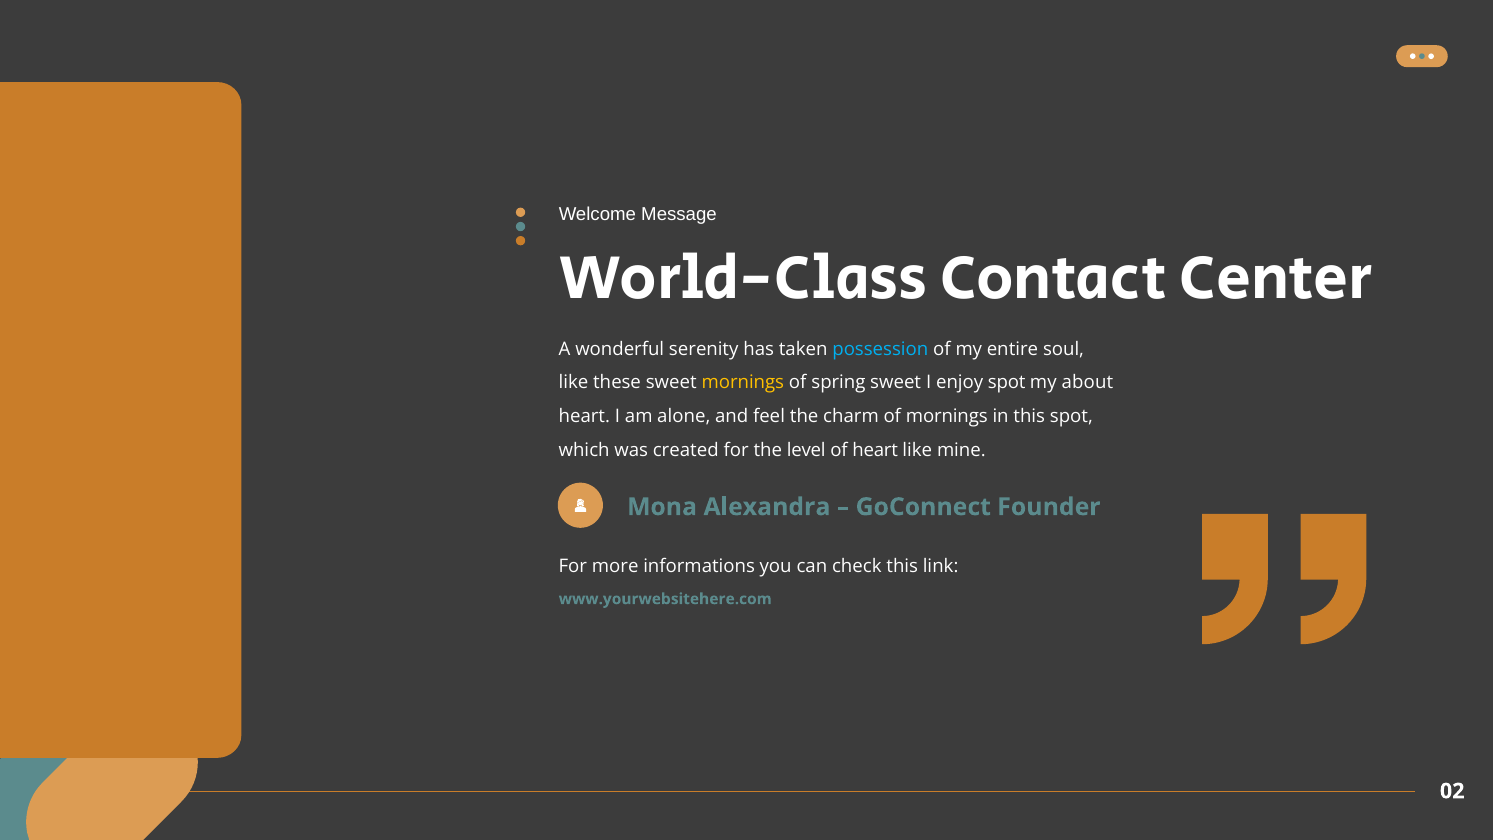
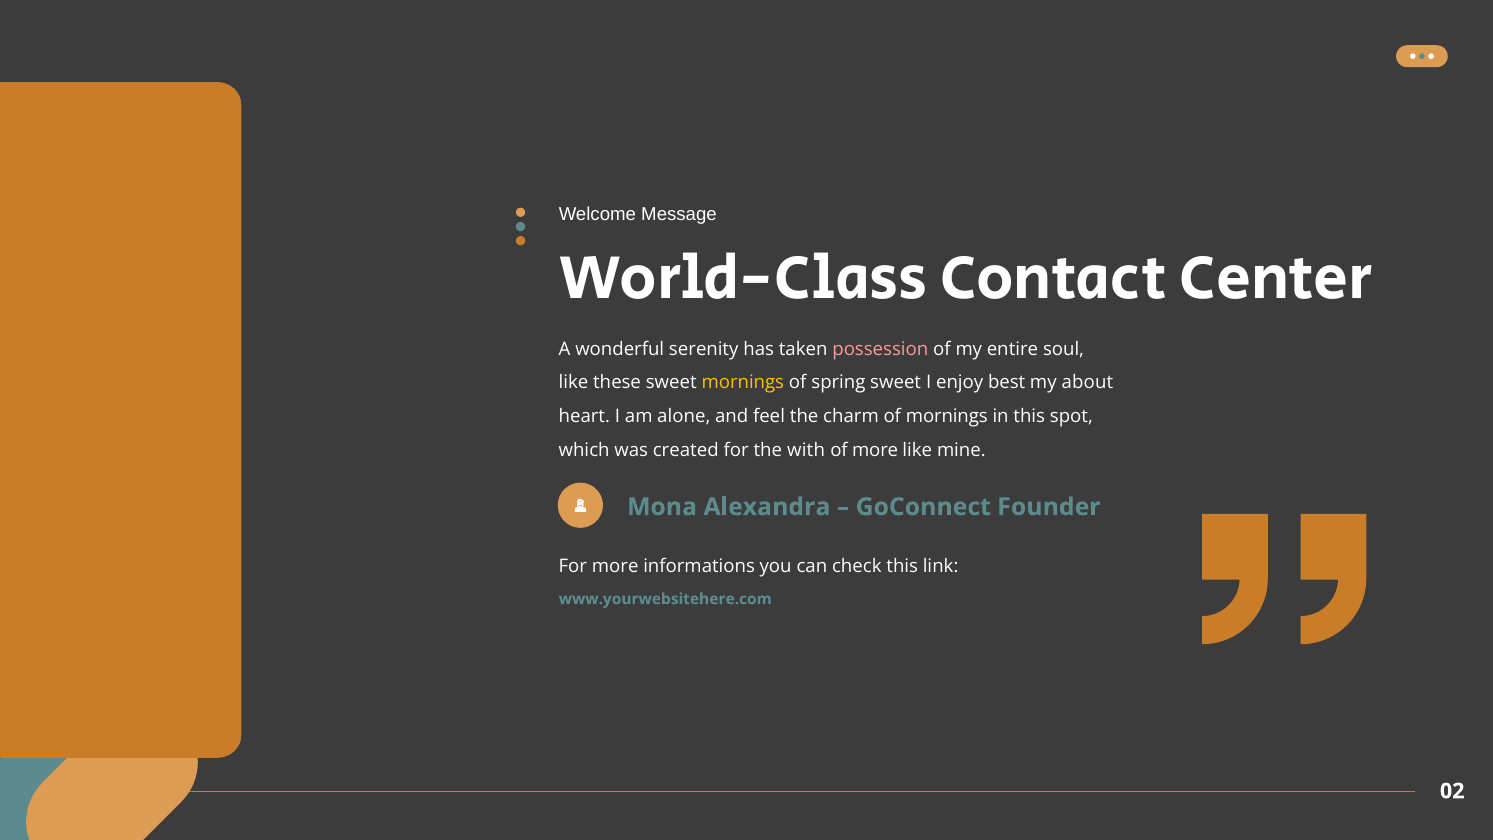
possession colour: light blue -> pink
enjoy spot: spot -> best
level: level -> with
of heart: heart -> more
